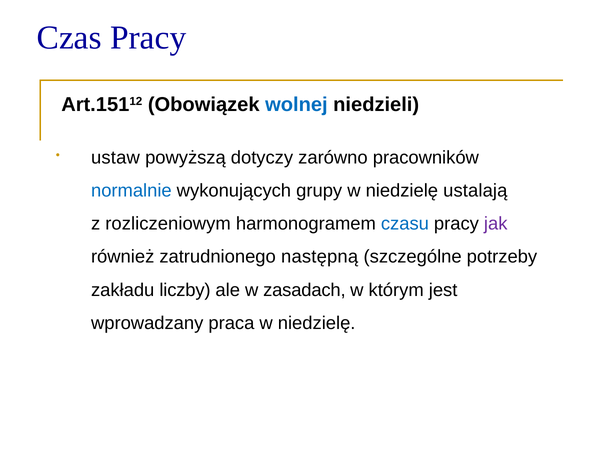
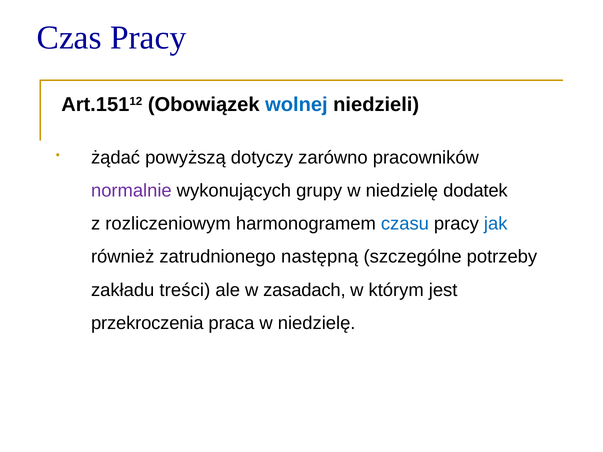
ustaw: ustaw -> żądać
normalnie colour: blue -> purple
ustalają: ustalają -> dodatek
jak colour: purple -> blue
liczby: liczby -> treści
wprowadzany: wprowadzany -> przekroczenia
